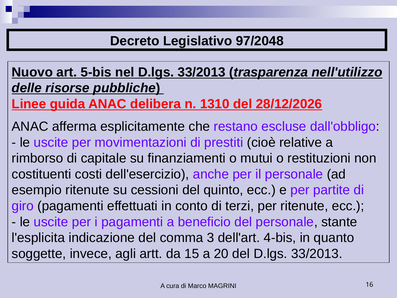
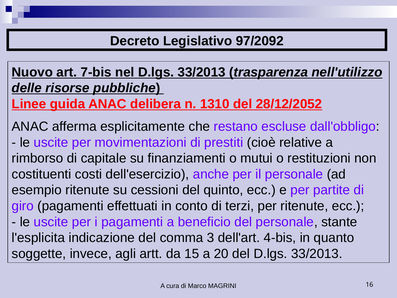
97/2048: 97/2048 -> 97/2092
5-bis: 5-bis -> 7-bis
28/12/2026: 28/12/2026 -> 28/12/2052
